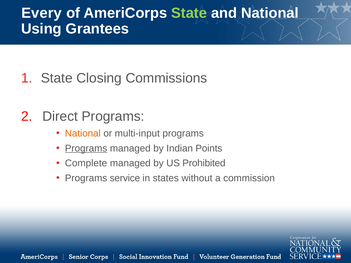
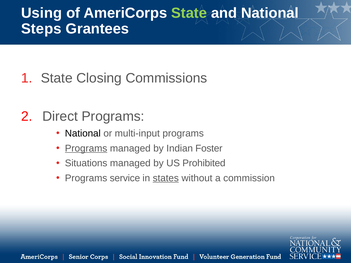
Every: Every -> Using
Using: Using -> Steps
National at (83, 133) colour: orange -> black
Points: Points -> Foster
Complete: Complete -> Situations
states underline: none -> present
